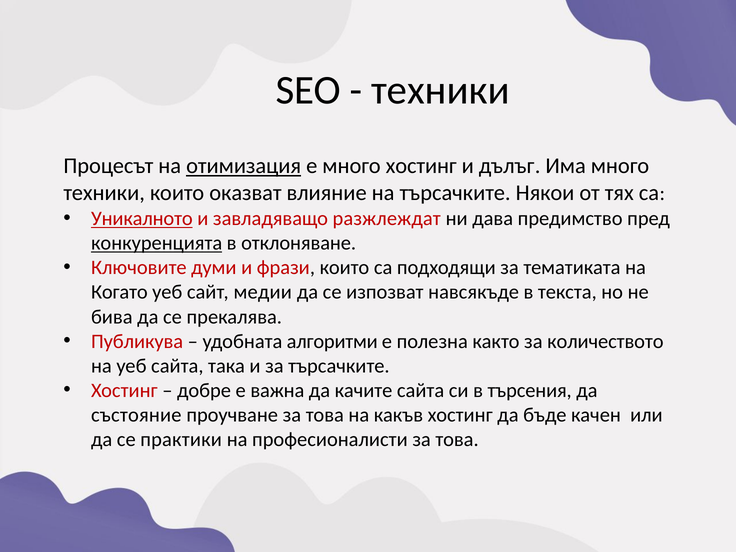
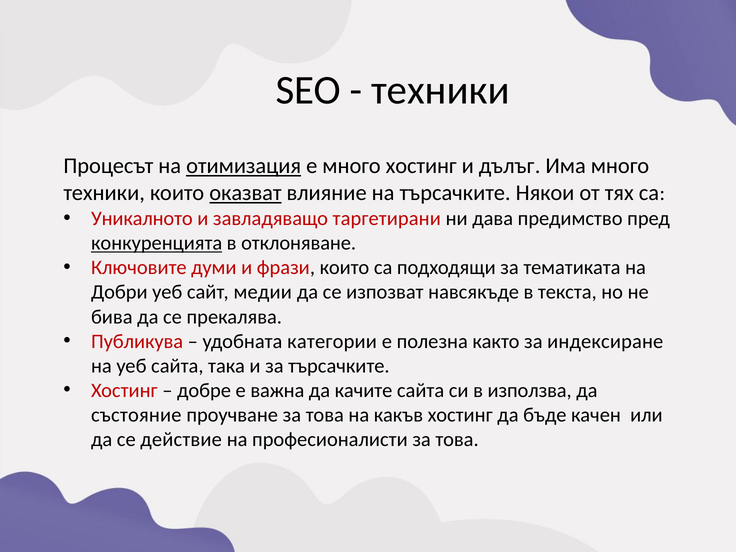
оказват underline: none -> present
Уникалното underline: present -> none
разжлеждат: разжлеждат -> таргетирани
Когато: Когато -> Добри
алгоритми: алгоритми -> категории
количеството: количеството -> индексиране
търсения: търсения -> използва
практики: практики -> действие
